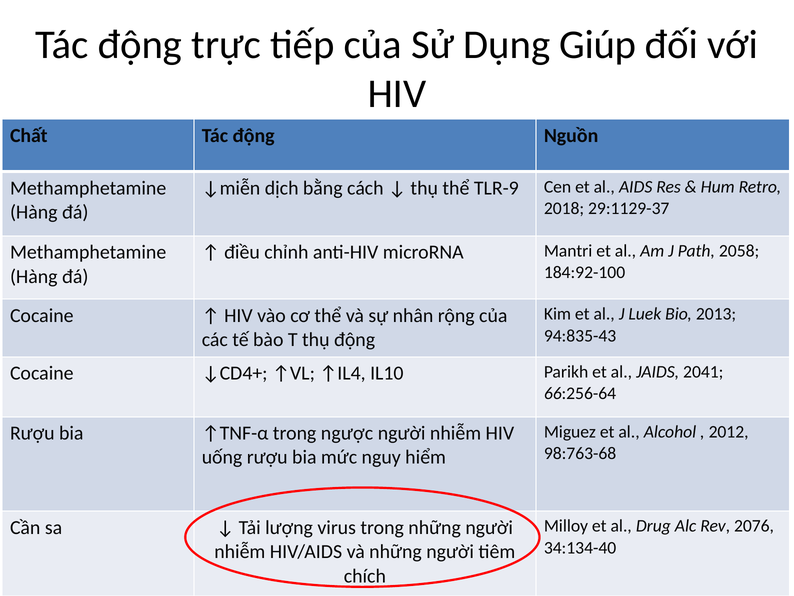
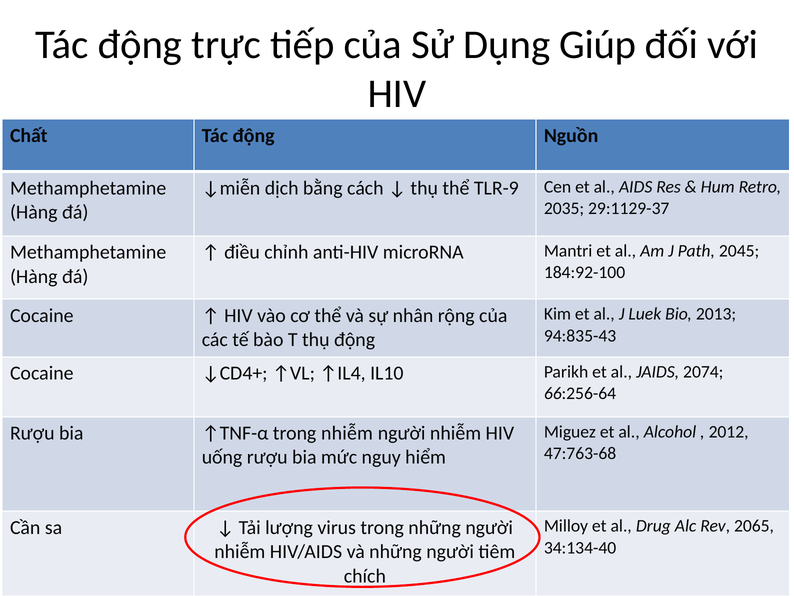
2018: 2018 -> 2035
2058: 2058 -> 2045
2041: 2041 -> 2074
trong ngược: ngược -> nhiễm
98:763-68: 98:763-68 -> 47:763-68
2076: 2076 -> 2065
